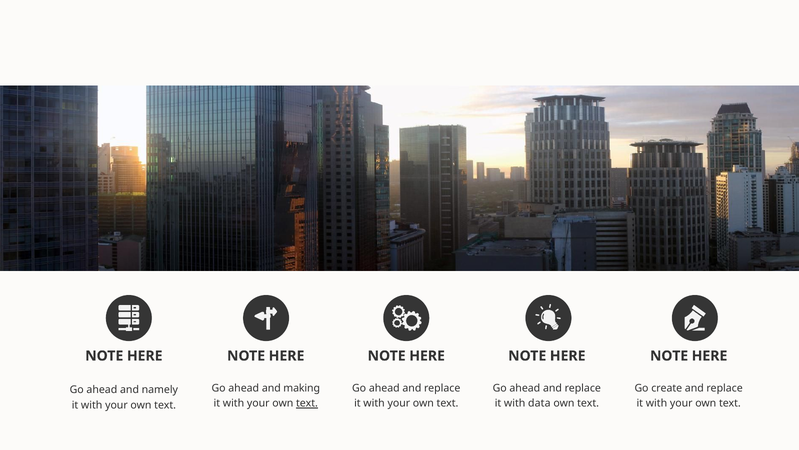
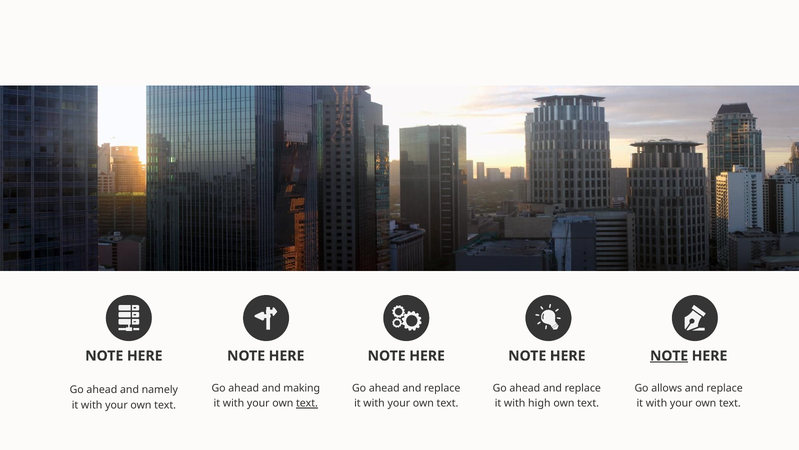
NOTE at (669, 355) underline: none -> present
create: create -> allows
data: data -> high
